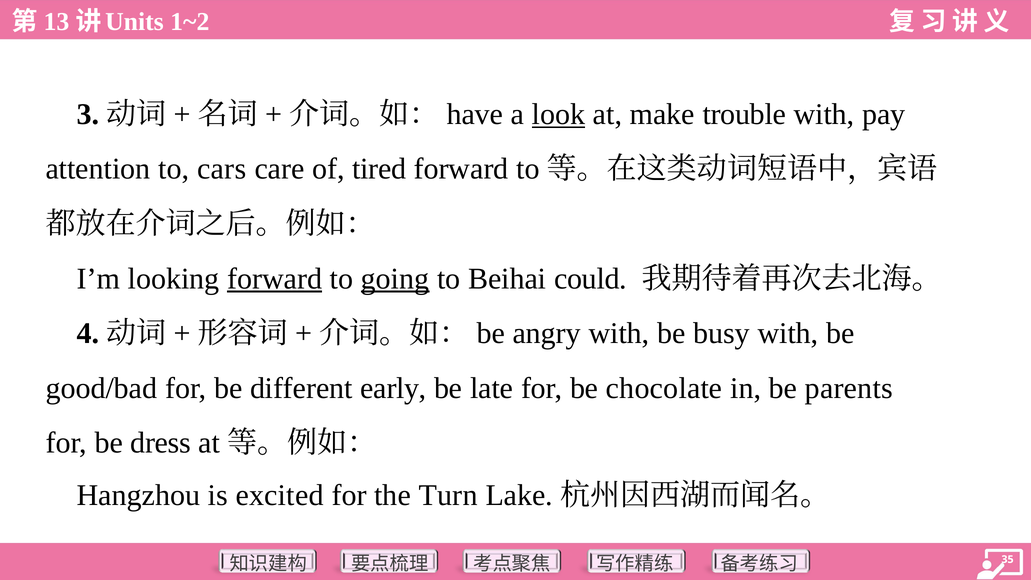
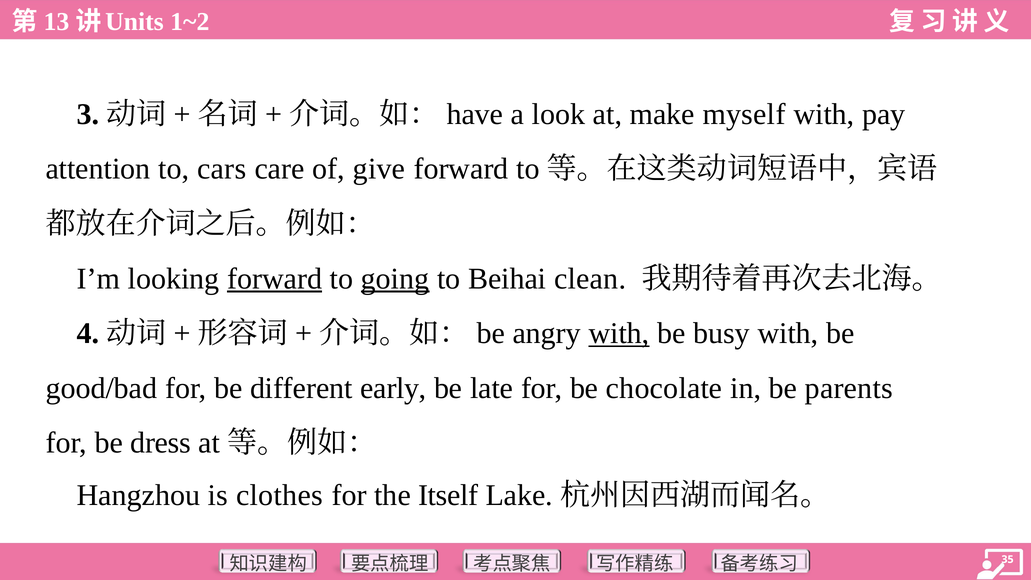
look underline: present -> none
trouble: trouble -> myself
tired: tired -> give
could: could -> clean
with at (619, 333) underline: none -> present
excited: excited -> clothes
Turn: Turn -> Itself
